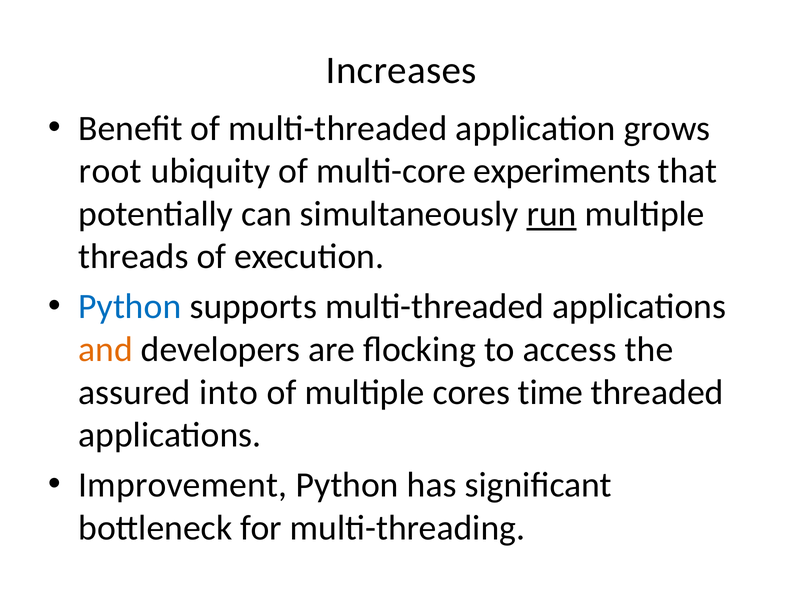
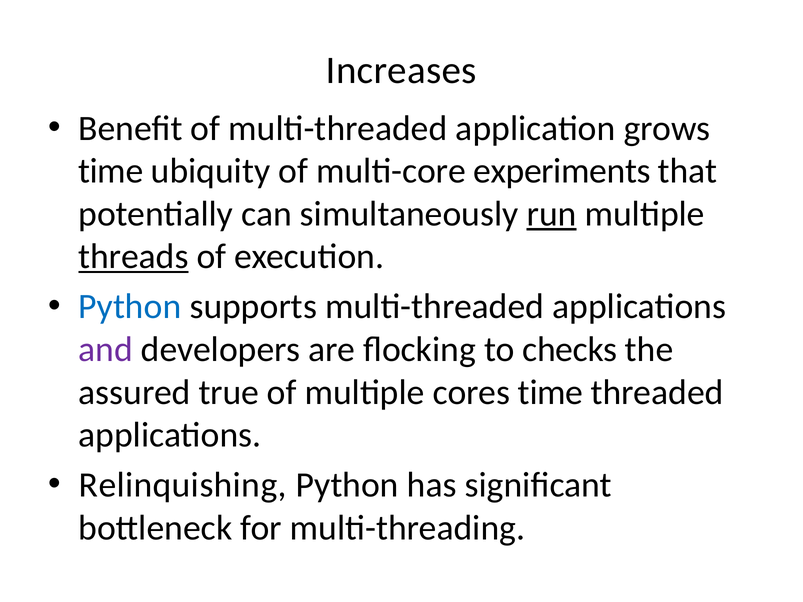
root at (110, 171): root -> time
threads underline: none -> present
and colour: orange -> purple
access: access -> checks
into: into -> true
Improvement: Improvement -> Relinquishing
